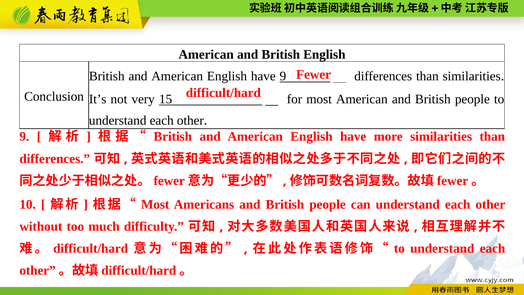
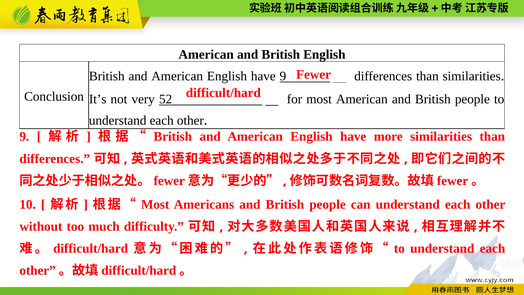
15: 15 -> 52
